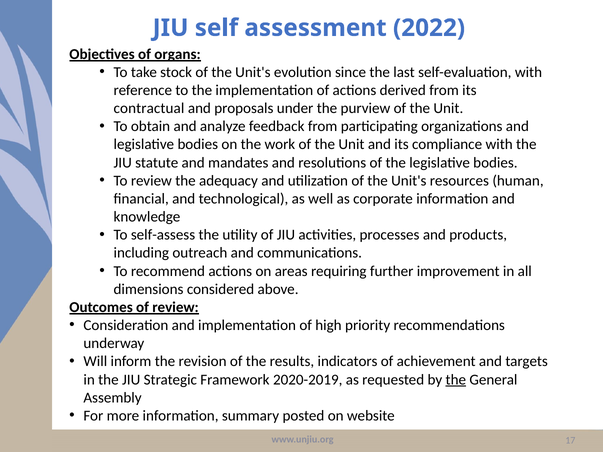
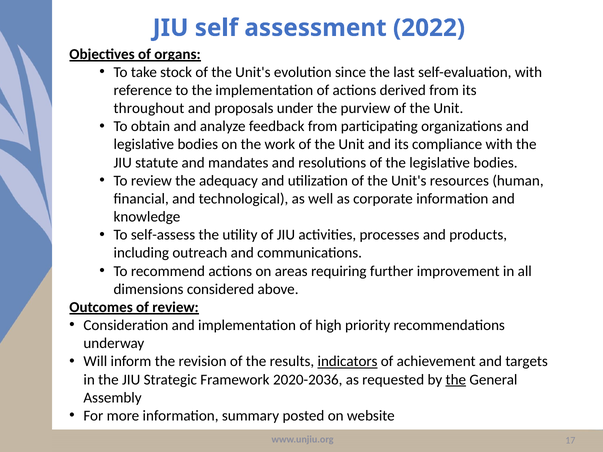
contractual: contractual -> throughout
indicators underline: none -> present
2020-2019: 2020-2019 -> 2020-2036
